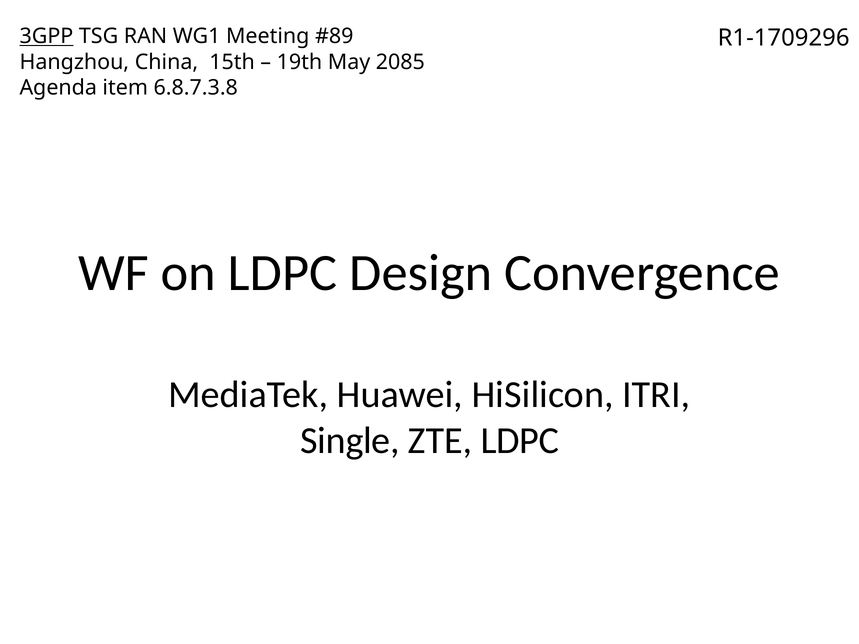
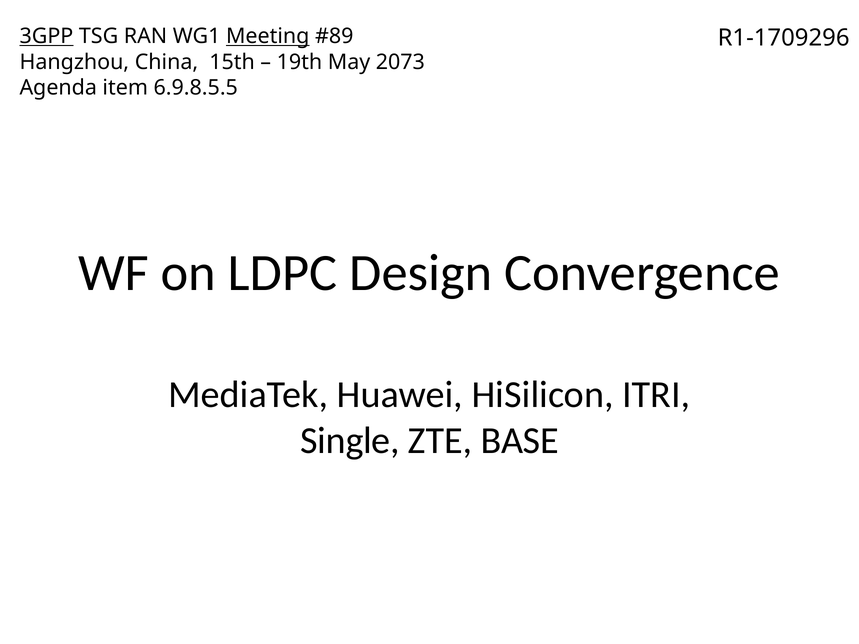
Meeting underline: none -> present
2085: 2085 -> 2073
6.8.7.3.8: 6.8.7.3.8 -> 6.9.8.5.5
ZTE LDPC: LDPC -> BASE
